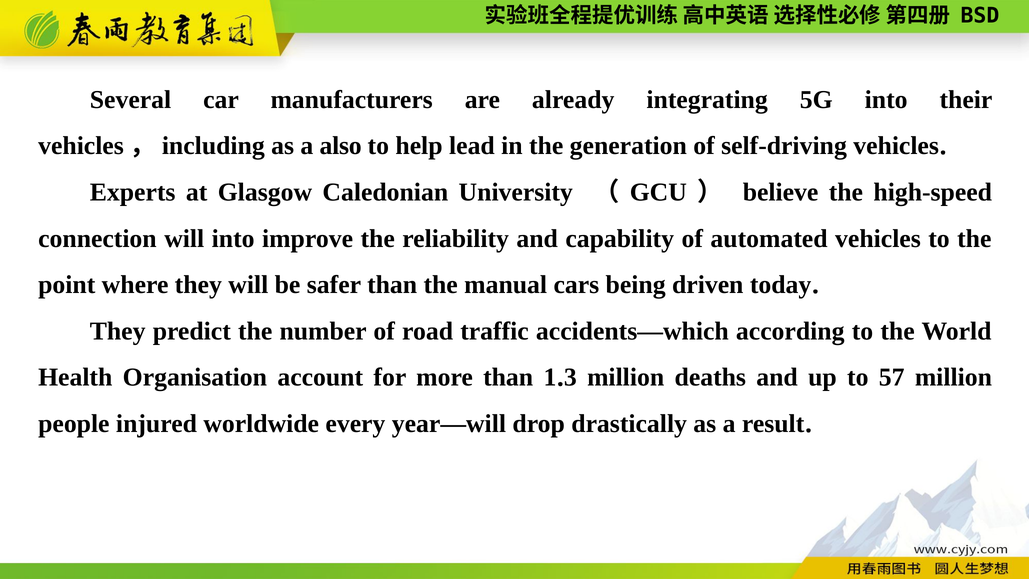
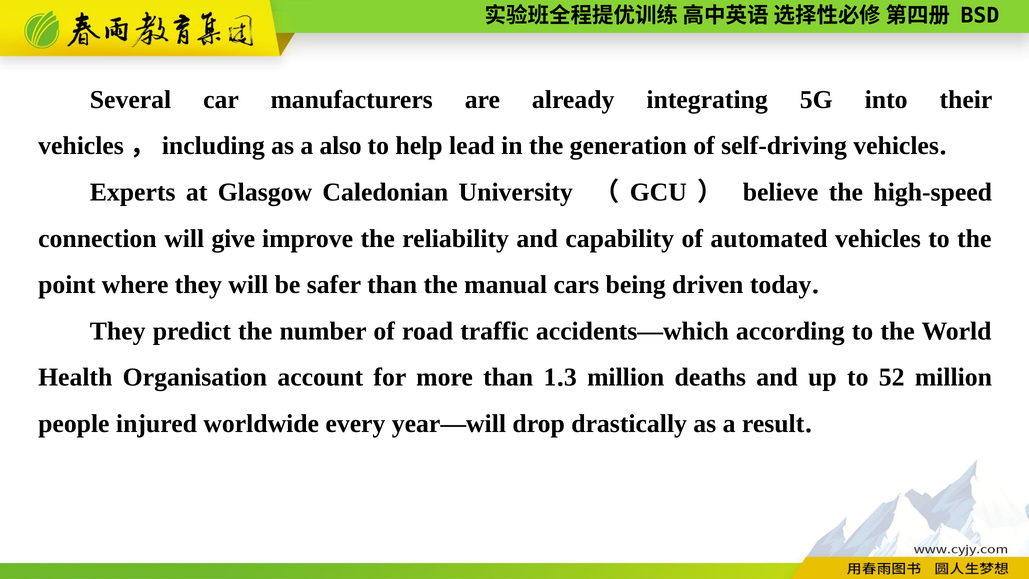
will into: into -> give
57: 57 -> 52
